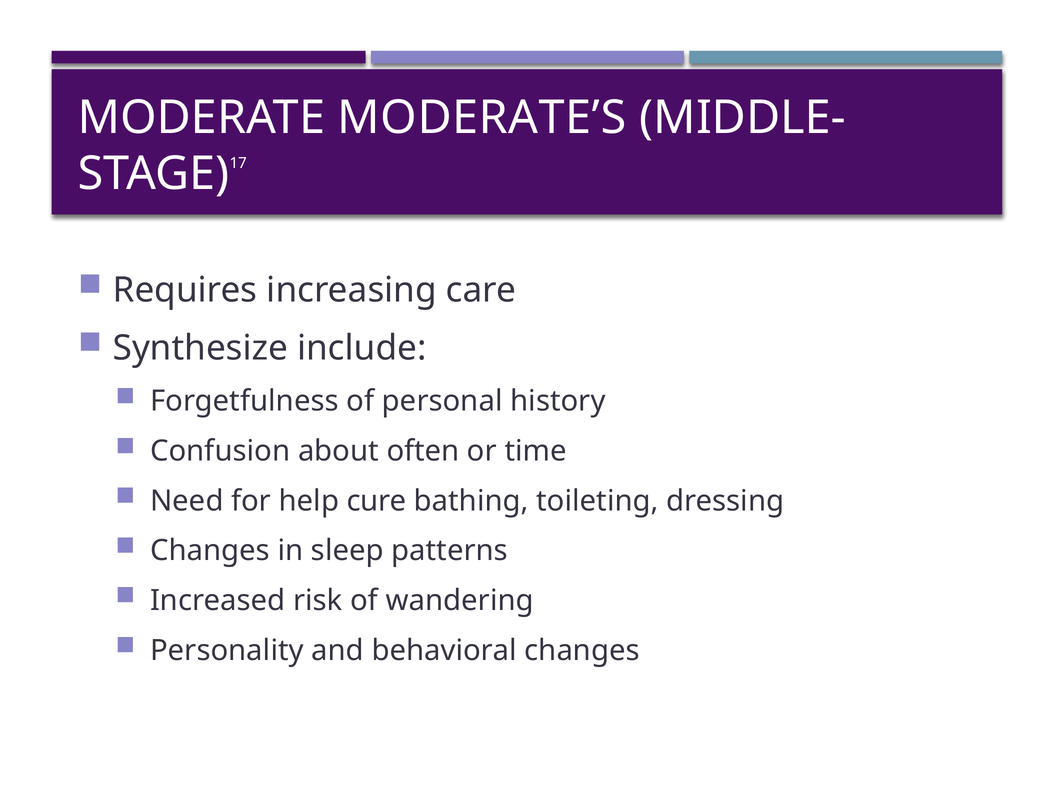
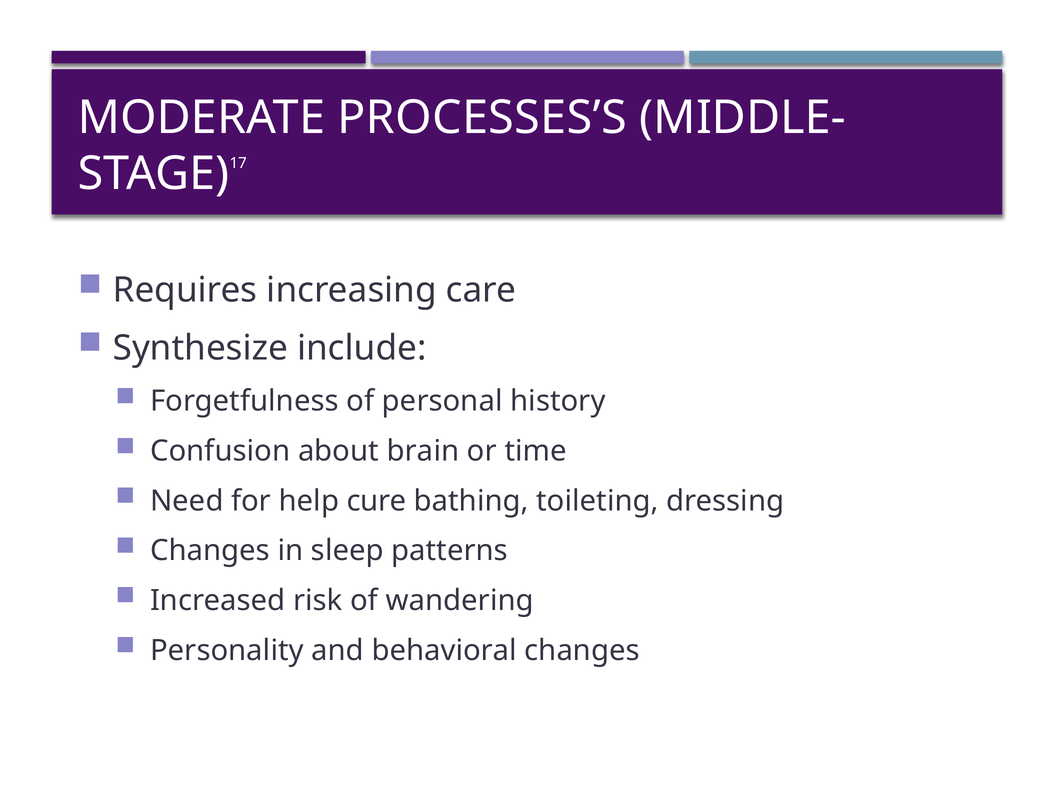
MODERATE’S: MODERATE’S -> PROCESSES’S
often: often -> brain
